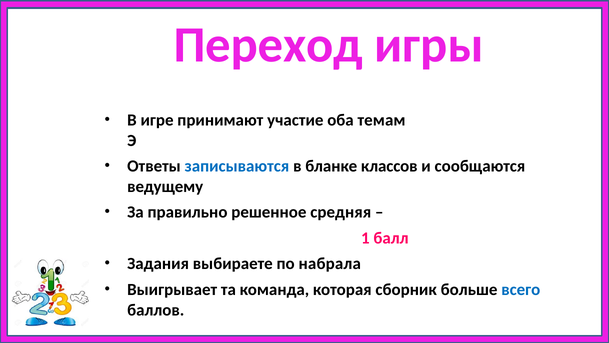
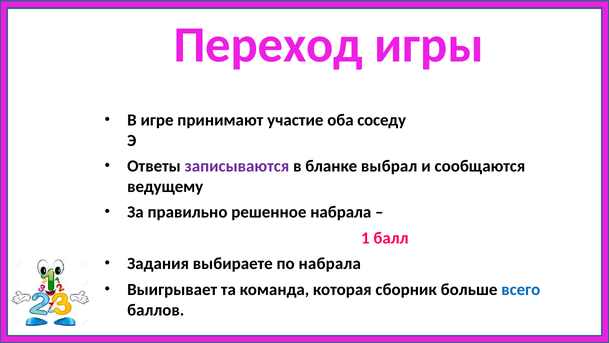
темам: темам -> соседу
записываются colour: blue -> purple
классов: классов -> выбрал
решенное средняя: средняя -> набрала
